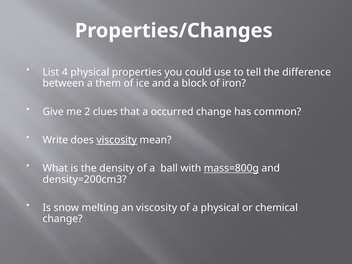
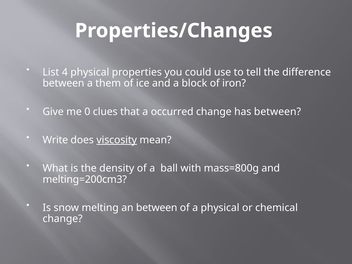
2: 2 -> 0
has common: common -> between
mass=800g underline: present -> none
density=200cm3: density=200cm3 -> melting=200cm3
an viscosity: viscosity -> between
